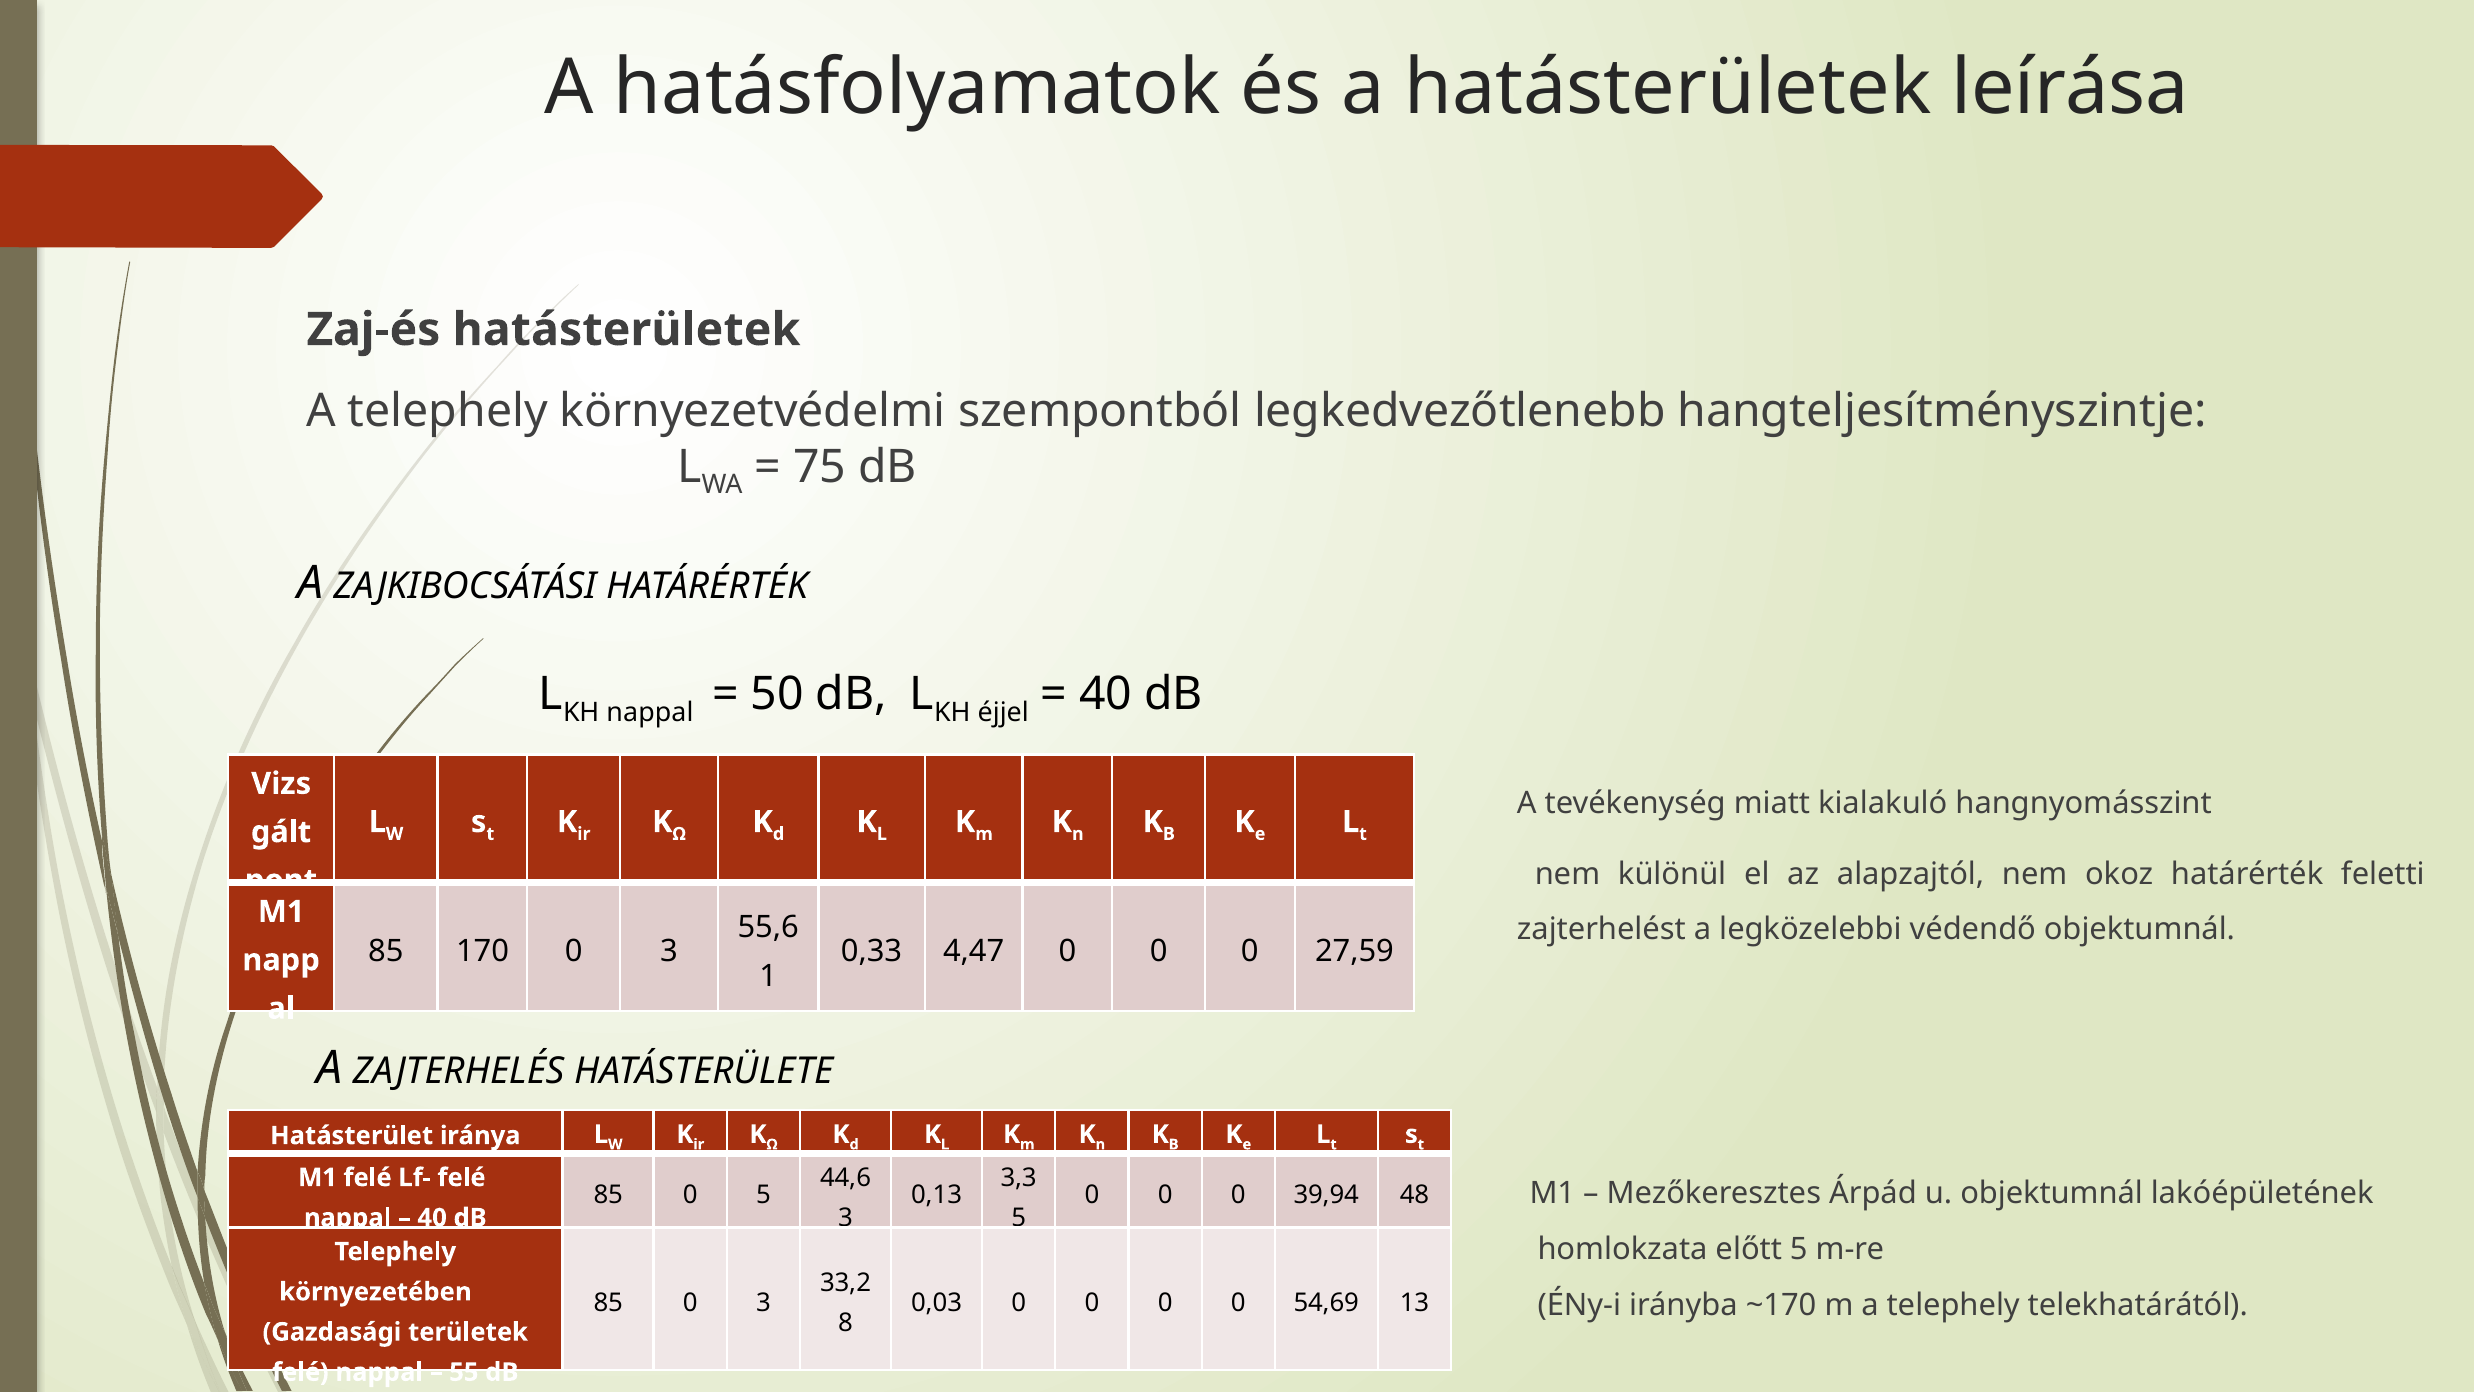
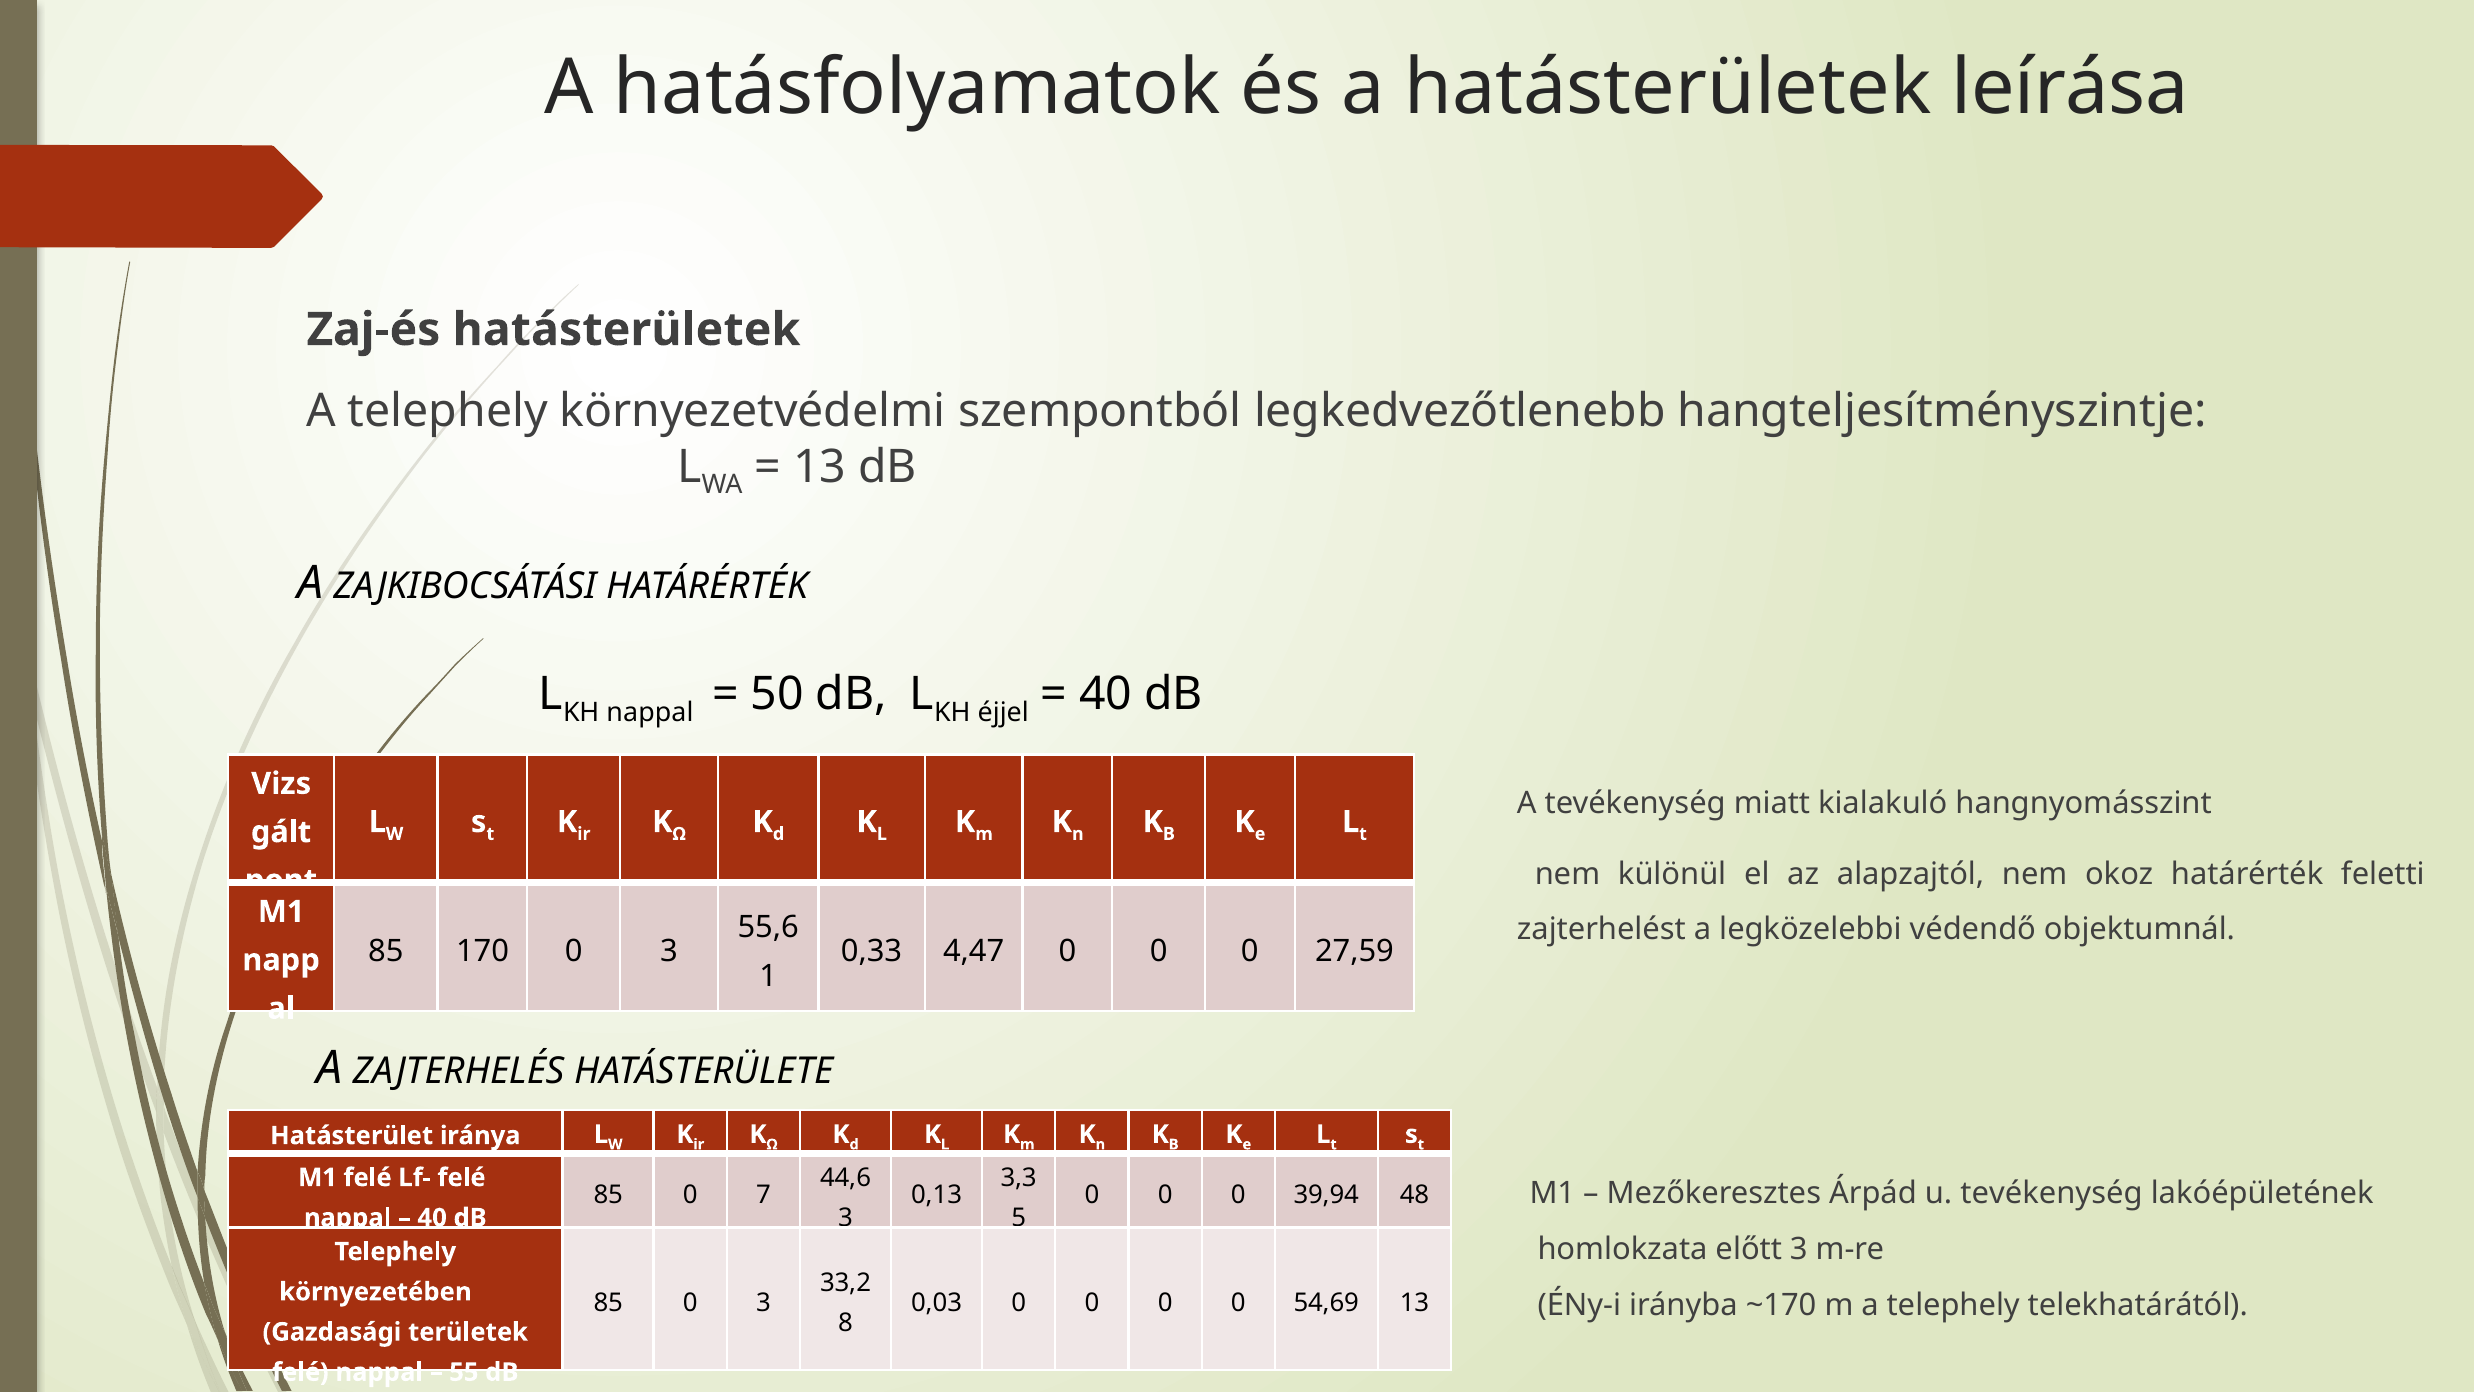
75 at (820, 467): 75 -> 13
u objektumnál: objektumnál -> tevékenység
0 5: 5 -> 7
előtt 5: 5 -> 3
